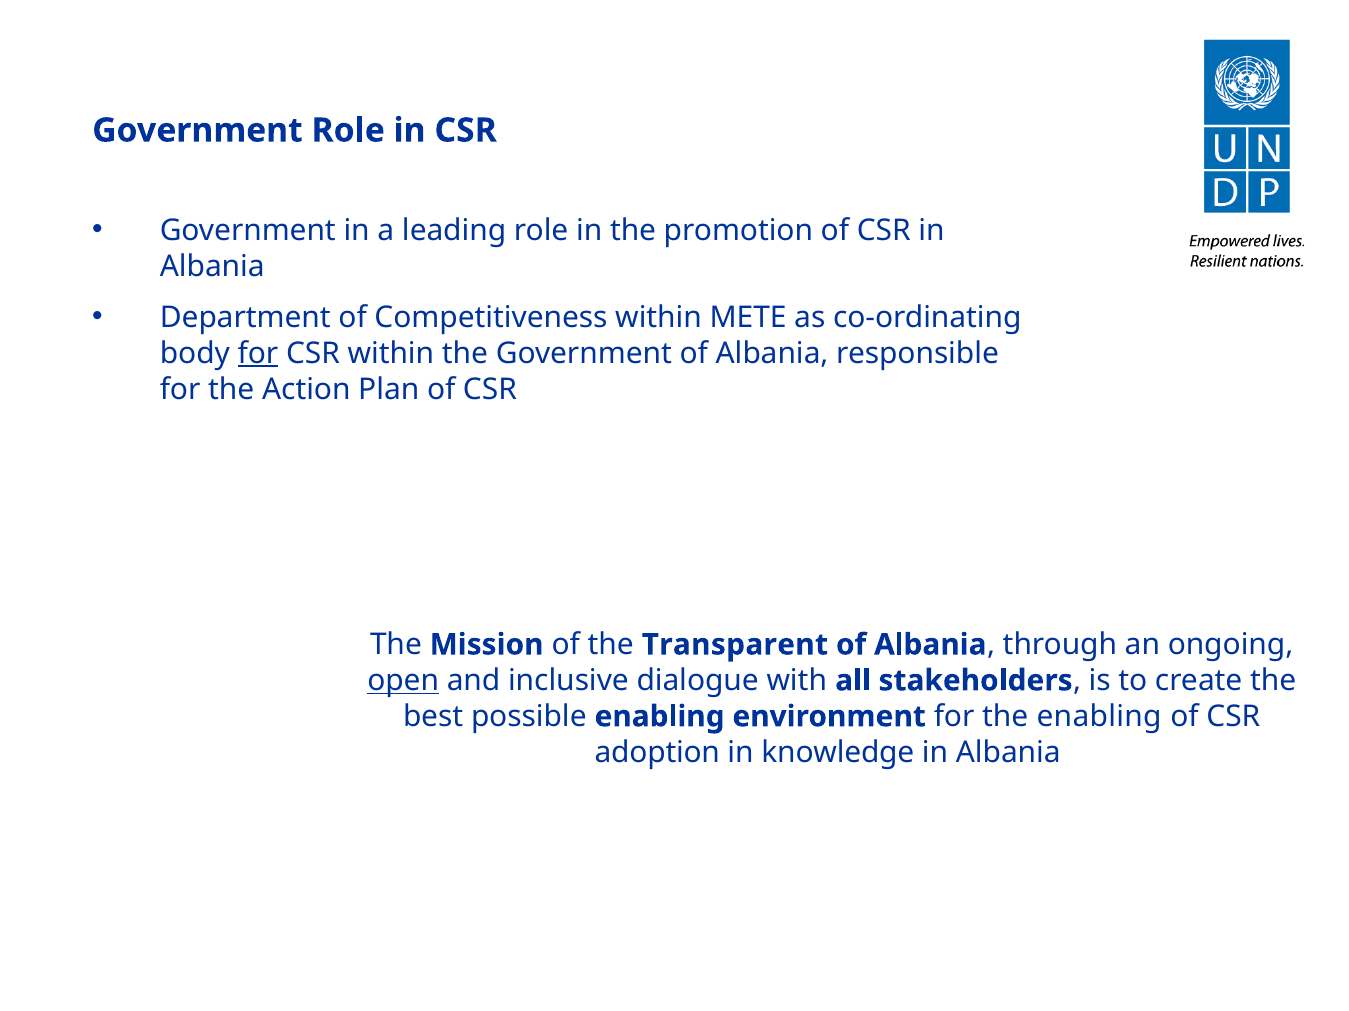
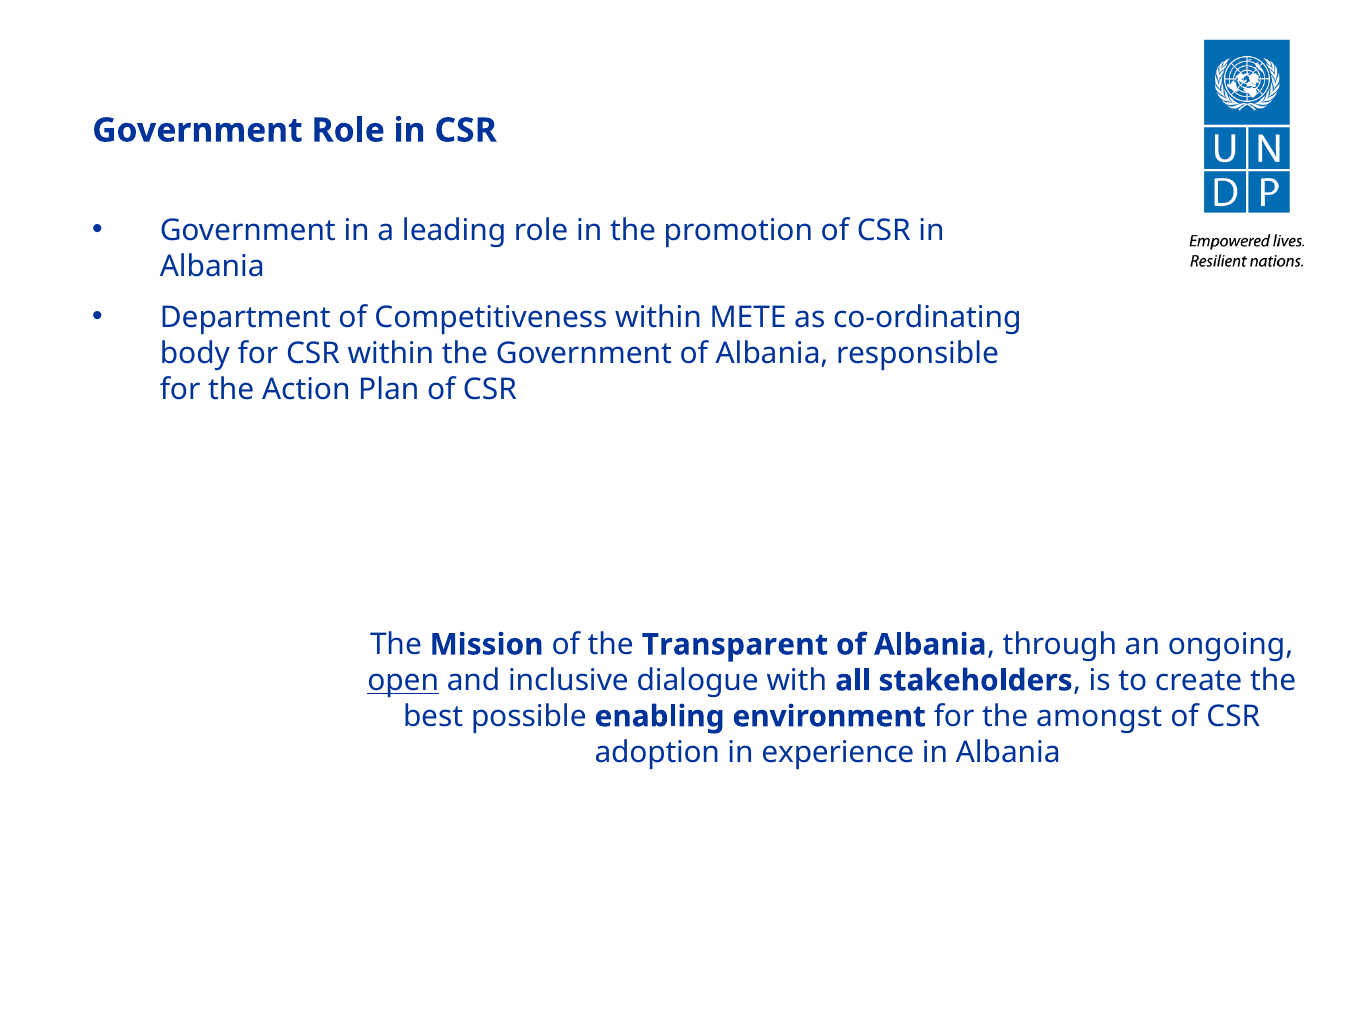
for at (258, 354) underline: present -> none
the enabling: enabling -> amongst
knowledge: knowledge -> experience
